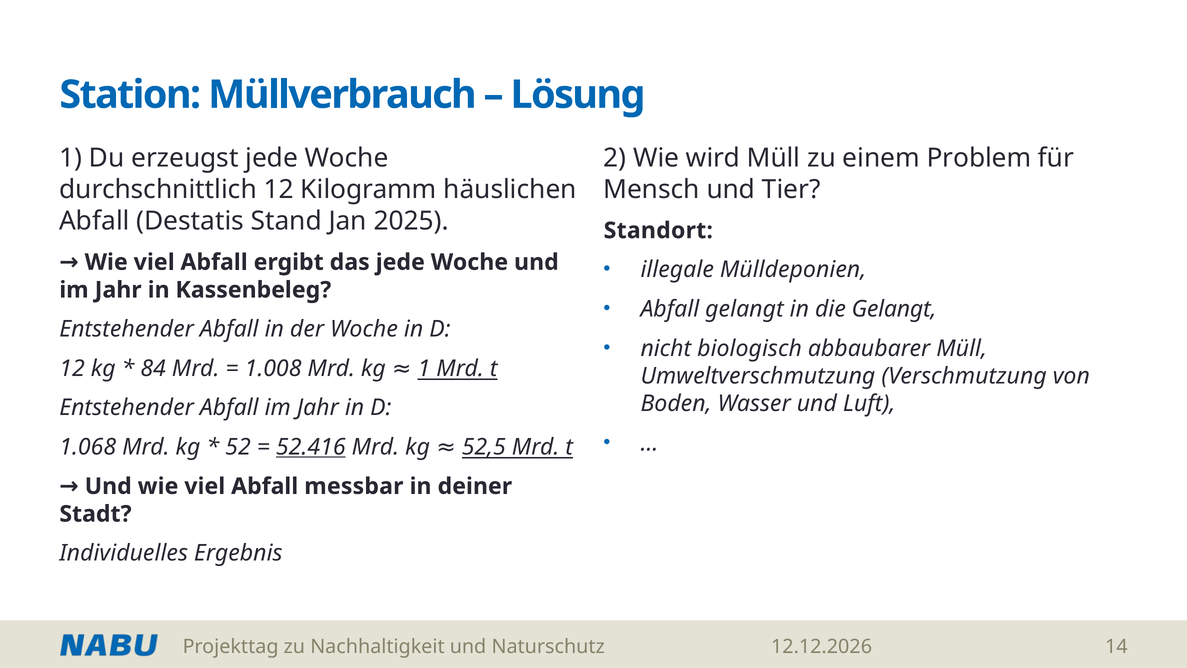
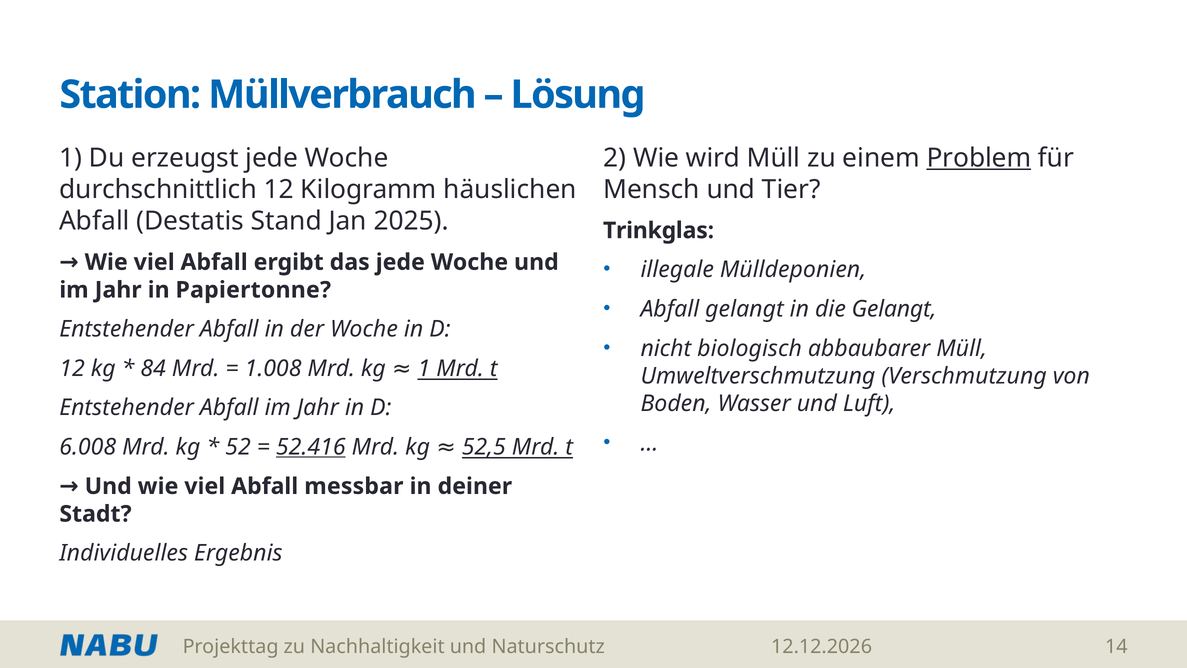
Problem underline: none -> present
Standort: Standort -> Trinkglas
Kassenbeleg: Kassenbeleg -> Papiertonne
1.068: 1.068 -> 6.008
